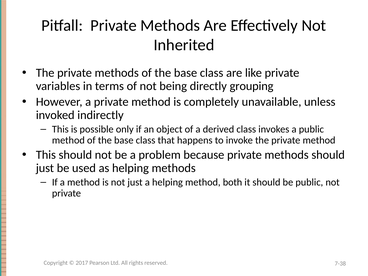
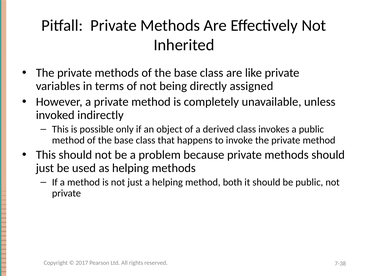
grouping: grouping -> assigned
